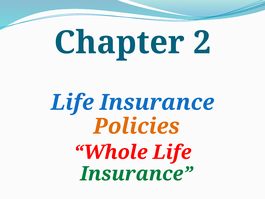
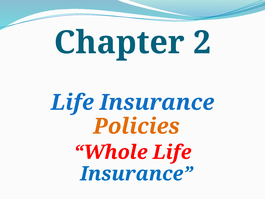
Insurance at (136, 174) colour: green -> blue
